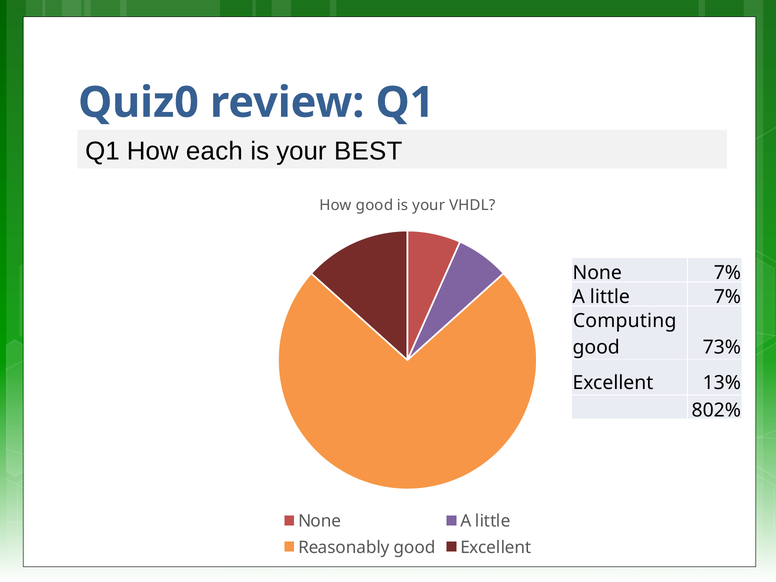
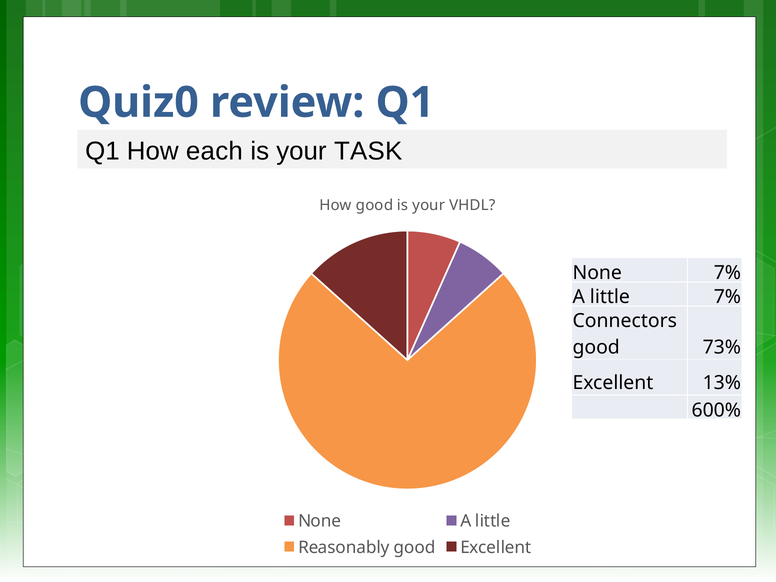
BEST: BEST -> TASK
Computing: Computing -> Connectors
802%: 802% -> 600%
